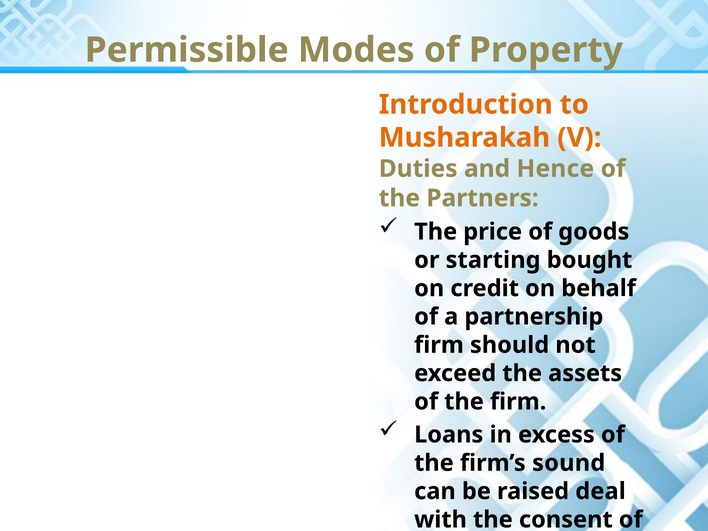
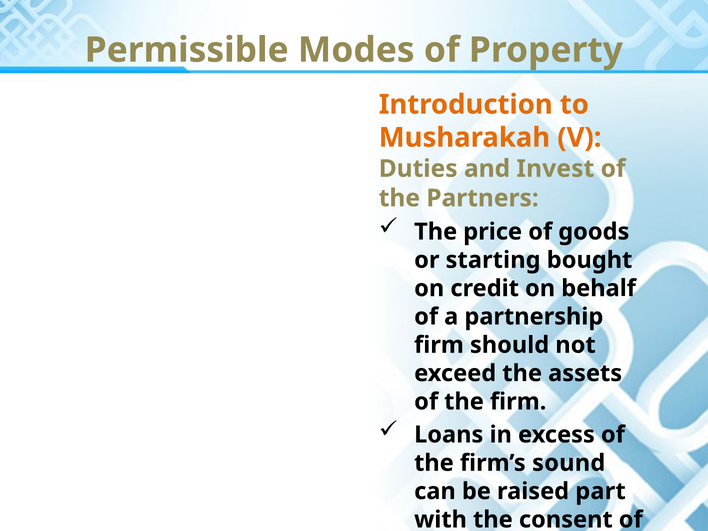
Hence: Hence -> Invest
deal: deal -> part
